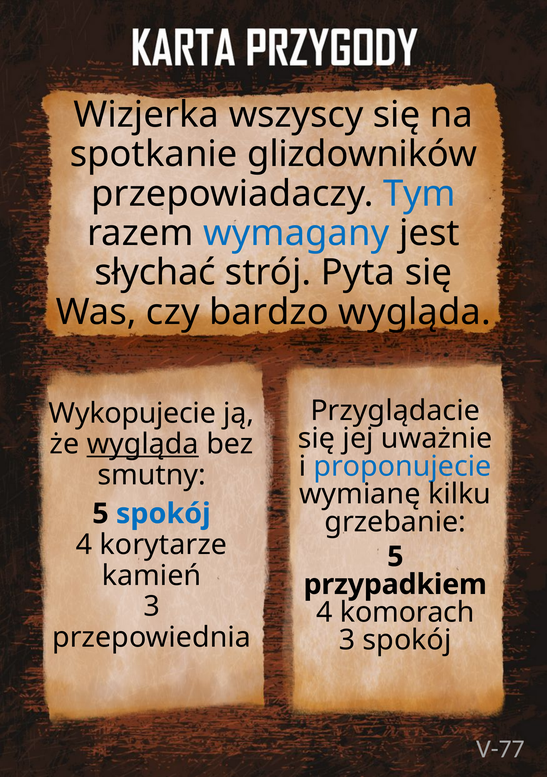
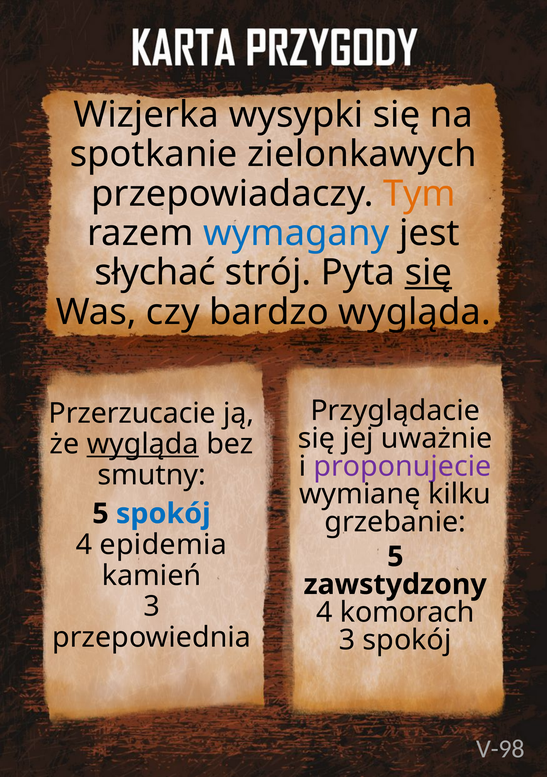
wszyscy: wszyscy -> wysypki
glizdowników: glizdowników -> zielonkawych
Tym colour: blue -> orange
się at (428, 273) underline: none -> present
Wykopujecie: Wykopujecie -> Przerzucacie
proponujecie colour: blue -> purple
korytarze: korytarze -> epidemia
przypadkiem: przypadkiem -> zawstydzony
V-77: V-77 -> V-98
